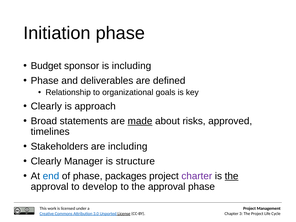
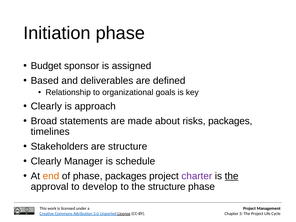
is including: including -> assigned
Phase at (45, 81): Phase -> Based
made underline: present -> none
risks approved: approved -> packages
are including: including -> structure
structure: structure -> schedule
end colour: blue -> orange
to the approval: approval -> structure
